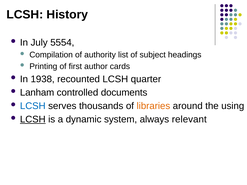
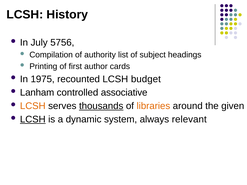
5554: 5554 -> 5756
1938: 1938 -> 1975
quarter: quarter -> budget
documents: documents -> associative
LCSH at (33, 106) colour: blue -> orange
thousands underline: none -> present
using: using -> given
